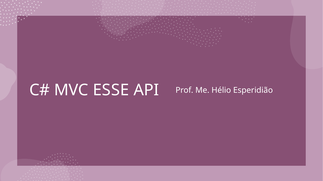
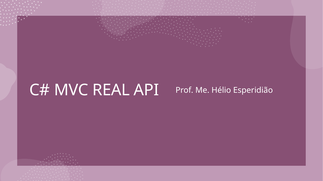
ESSE: ESSE -> REAL
